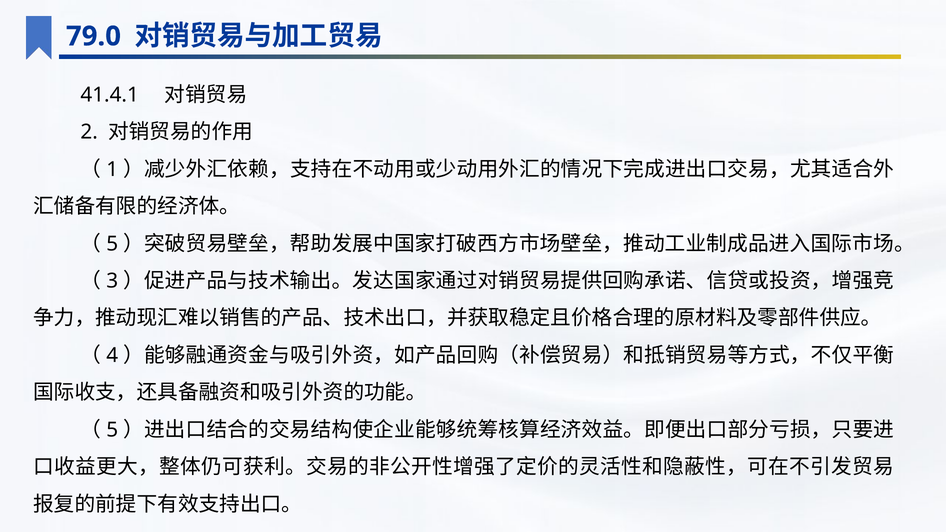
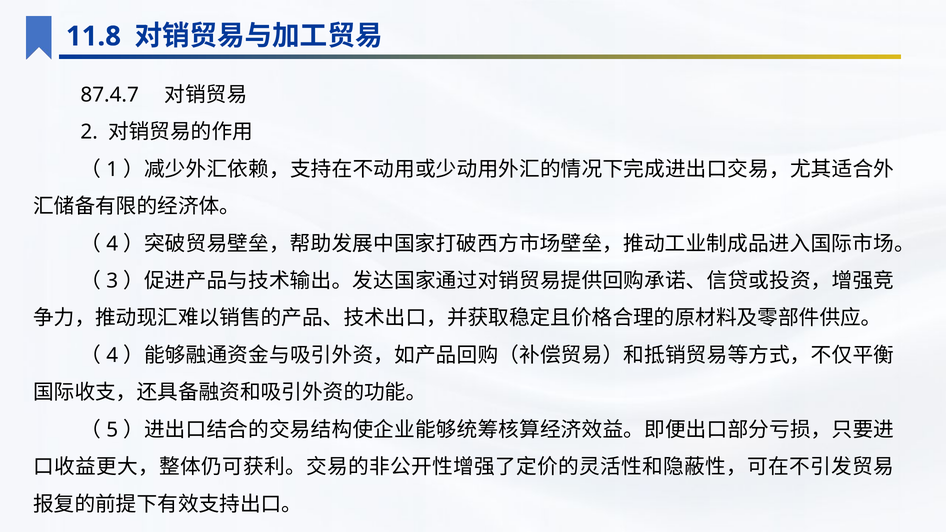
79.0: 79.0 -> 11.8
41.4.1: 41.4.1 -> 87.4.7
5 at (112, 244): 5 -> 4
